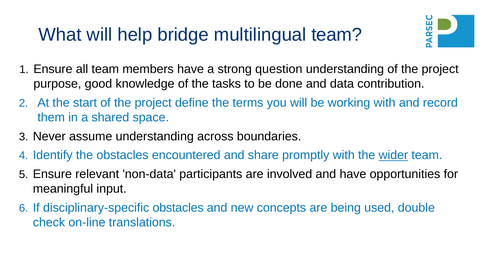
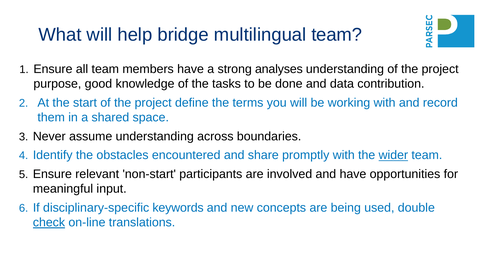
question: question -> analyses
non-data: non-data -> non-start
disciplinary-specific obstacles: obstacles -> keywords
check underline: none -> present
